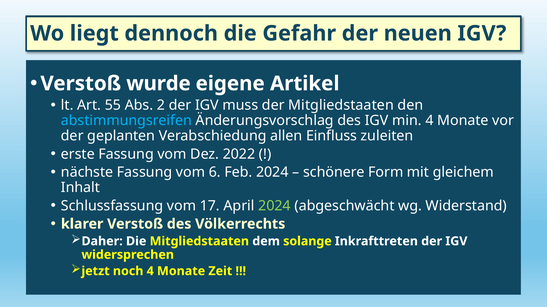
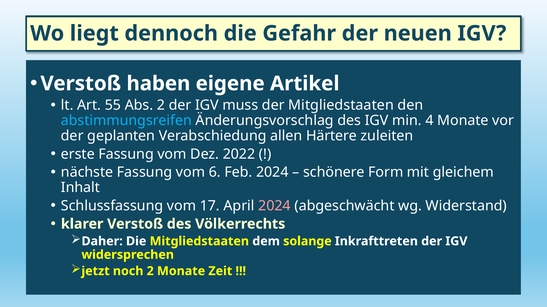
wurde: wurde -> haben
Einfluss: Einfluss -> Härtere
2024 at (275, 206) colour: light green -> pink
noch 4: 4 -> 2
